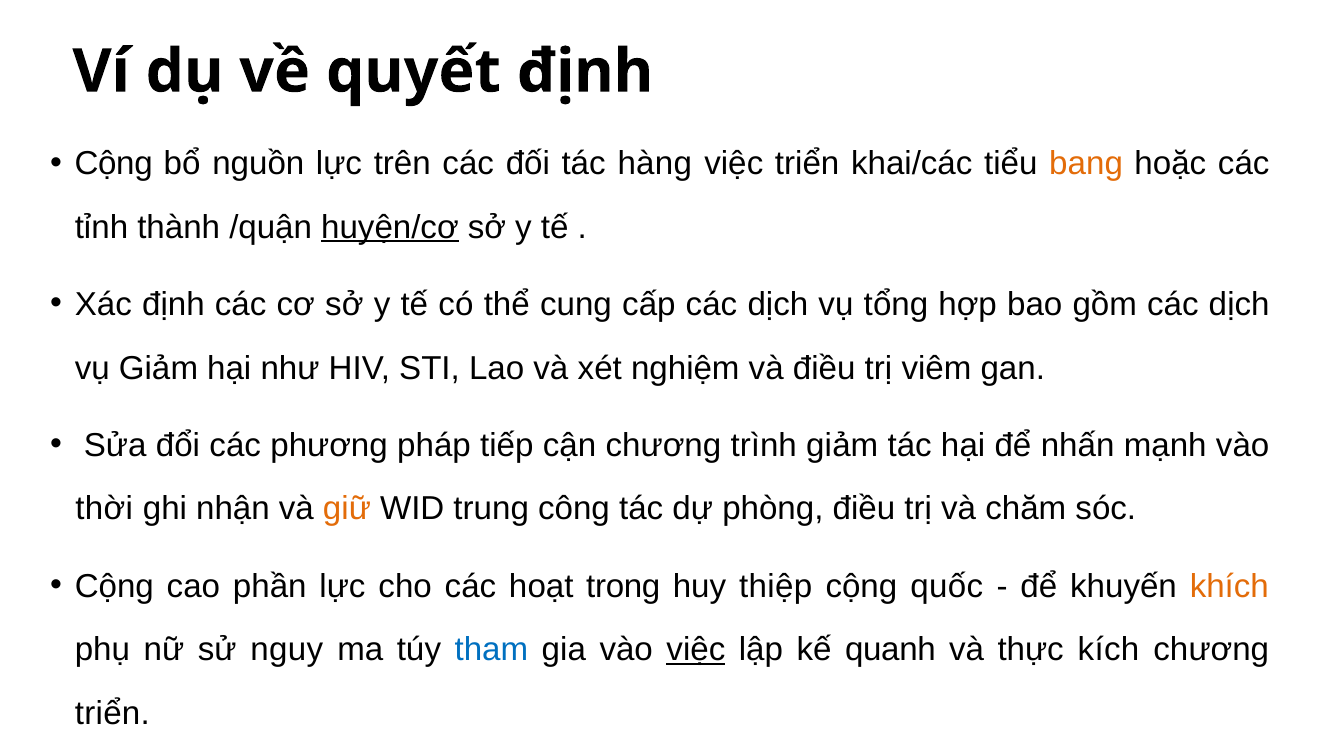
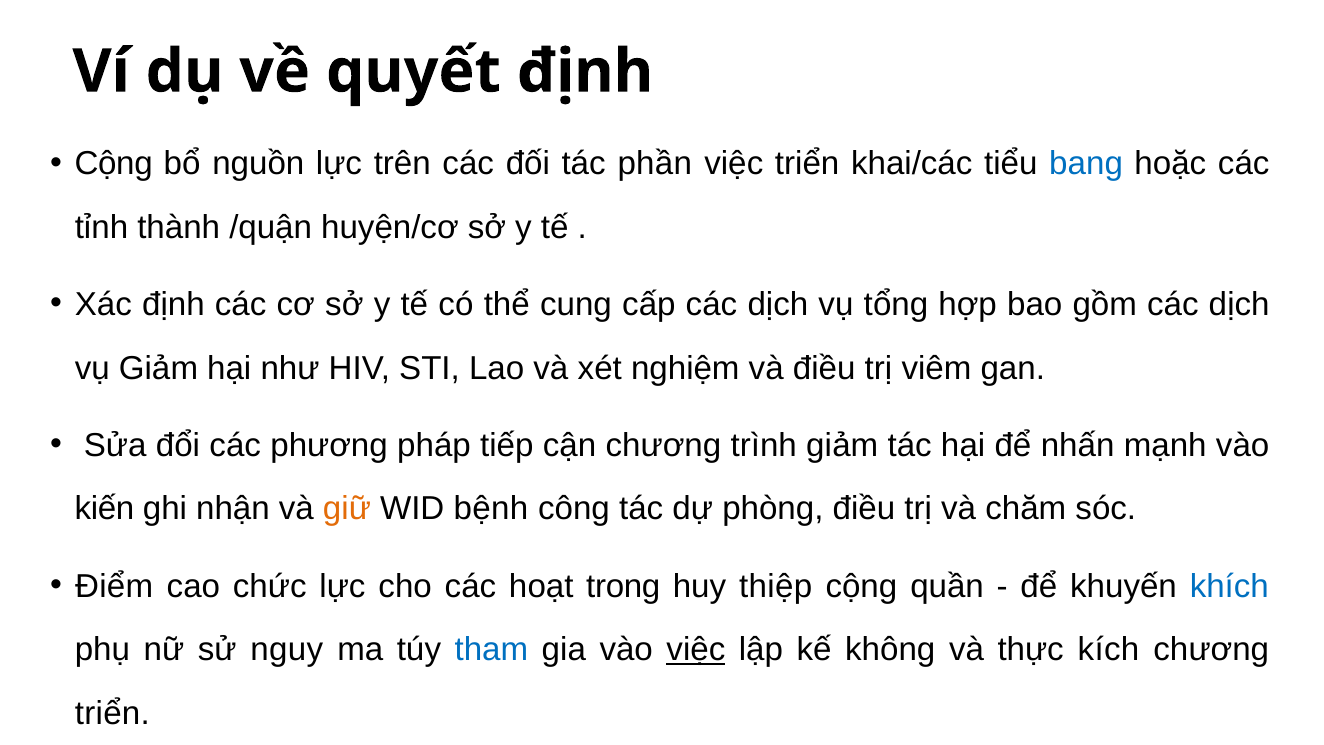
hàng: hàng -> phần
bang colour: orange -> blue
huyện/cơ underline: present -> none
thời: thời -> kiến
trung: trung -> bệnh
Cộng at (114, 586): Cộng -> Điểm
phần: phần -> chức
quốc: quốc -> quần
khích colour: orange -> blue
quanh: quanh -> không
